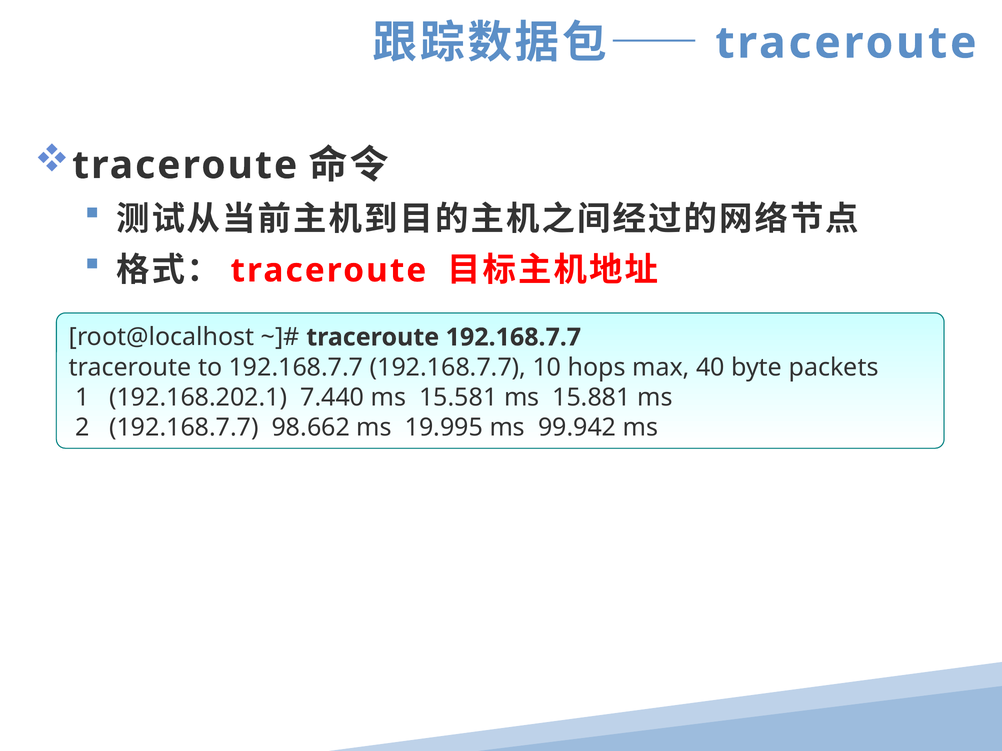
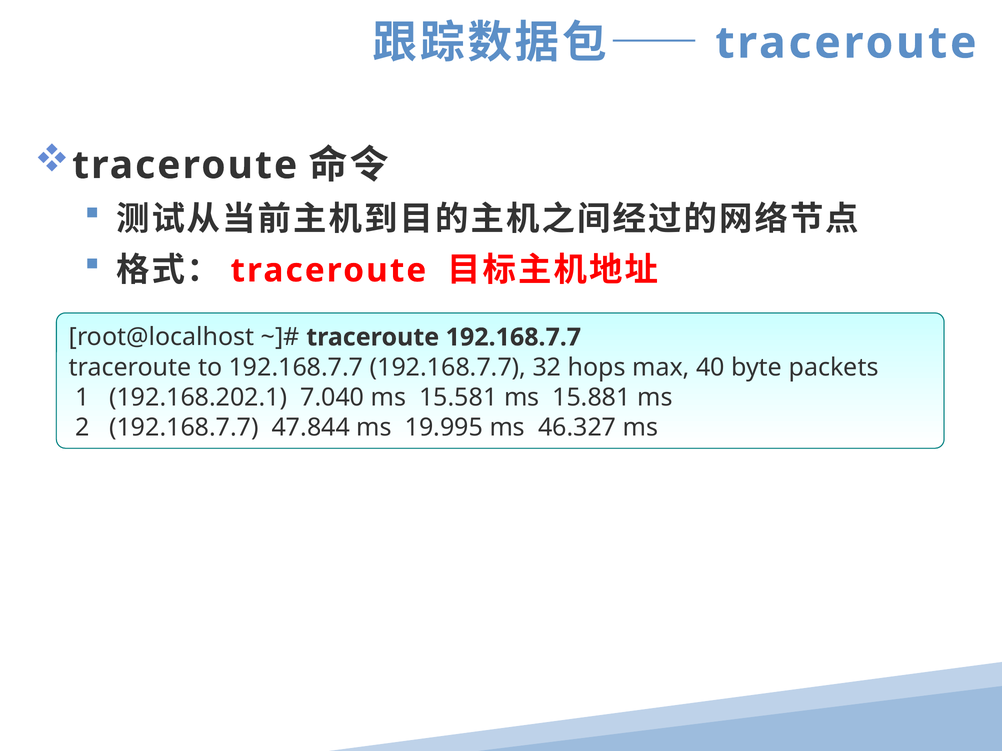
10: 10 -> 32
7.440: 7.440 -> 7.040
98.662: 98.662 -> 47.844
99.942: 99.942 -> 46.327
